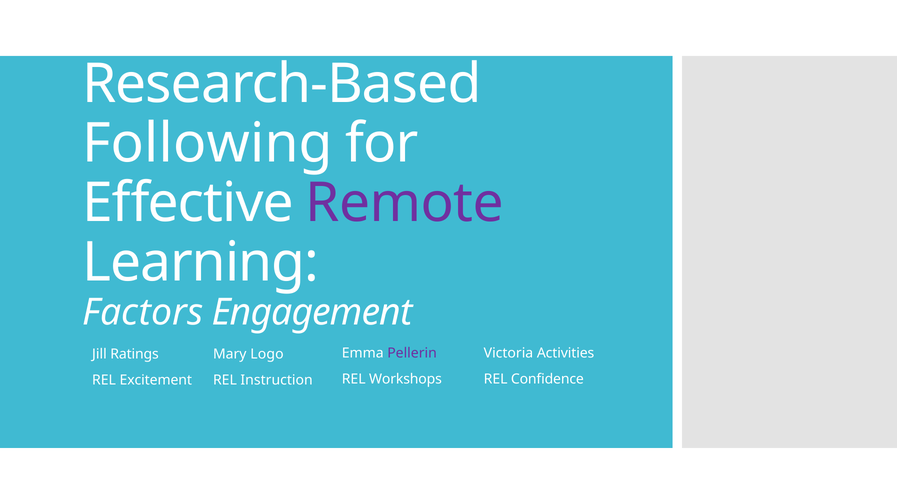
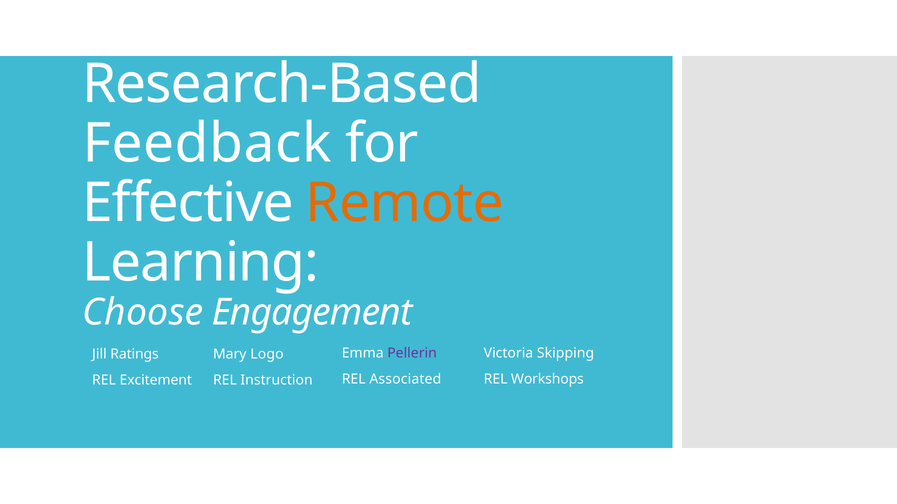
Following: Following -> Feedback
Remote colour: purple -> orange
Factors: Factors -> Choose
Activities: Activities -> Skipping
Workshops: Workshops -> Associated
Confidence: Confidence -> Workshops
